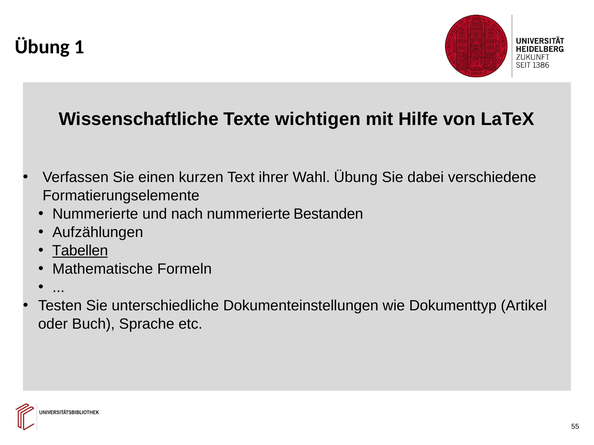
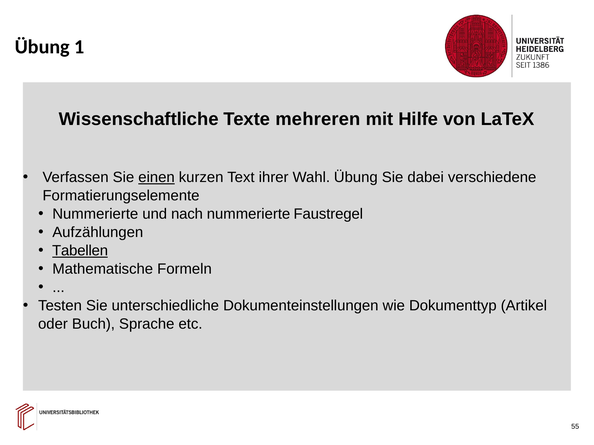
wichtigen: wichtigen -> mehreren
einen underline: none -> present
Bestanden: Bestanden -> Faustregel
